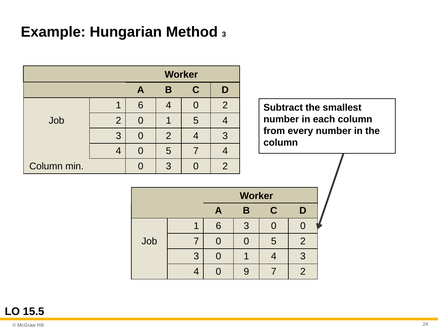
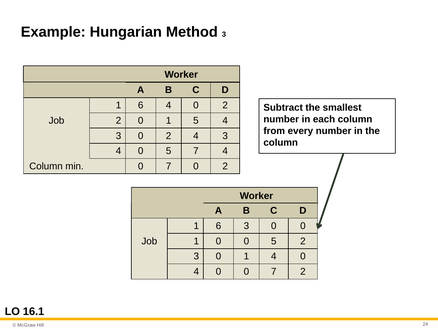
min 0 3: 3 -> 7
Job 7: 7 -> 1
1 4 3: 3 -> 0
4 0 9: 9 -> 0
15.5: 15.5 -> 16.1
